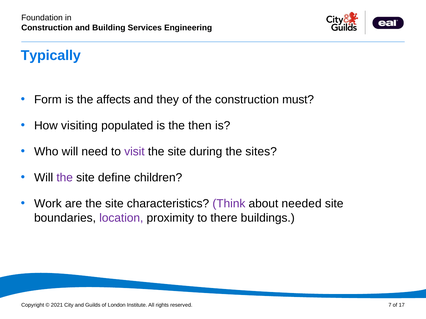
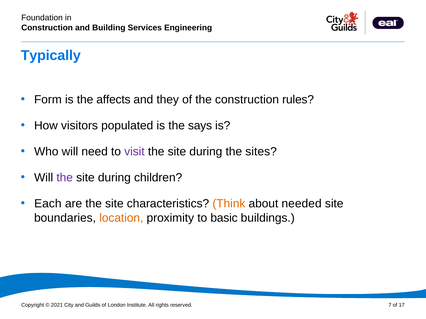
must: must -> rules
visiting: visiting -> visitors
then: then -> says
define at (114, 178): define -> during
Work: Work -> Each
Think colour: purple -> orange
location colour: purple -> orange
there: there -> basic
